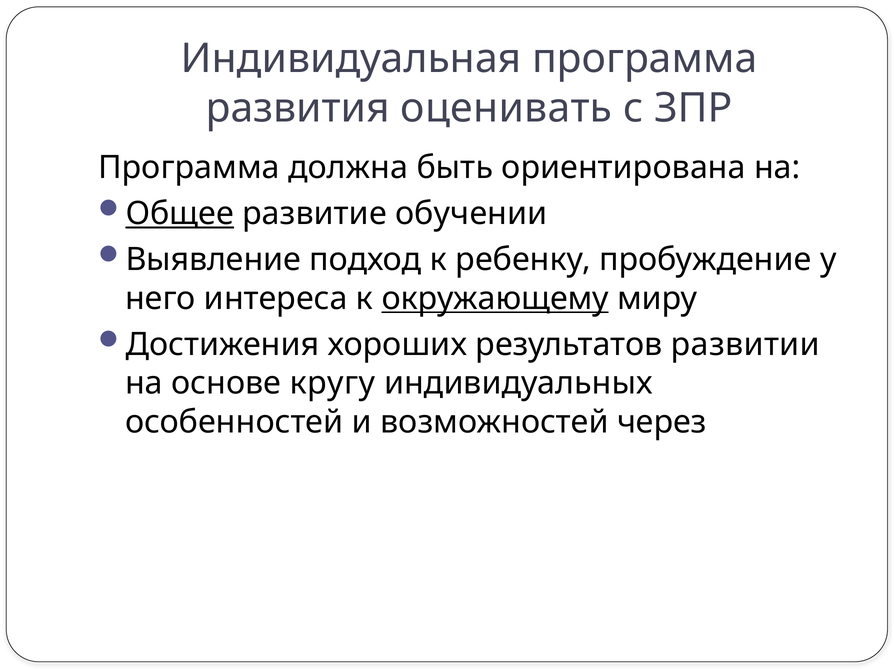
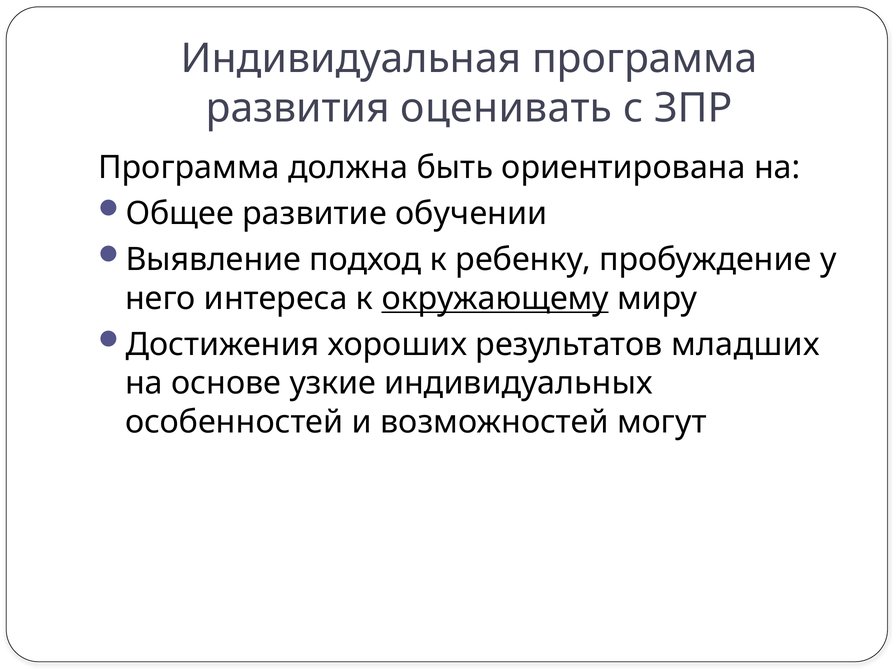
Общее underline: present -> none
развитии: развитии -> младших
кругу: кругу -> узкие
через: через -> могут
